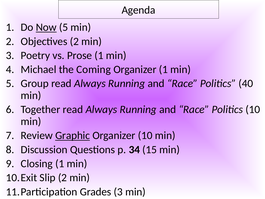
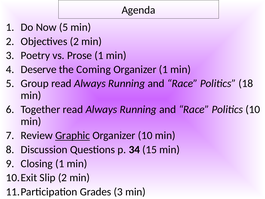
Now underline: present -> none
Michael: Michael -> Deserve
40: 40 -> 18
